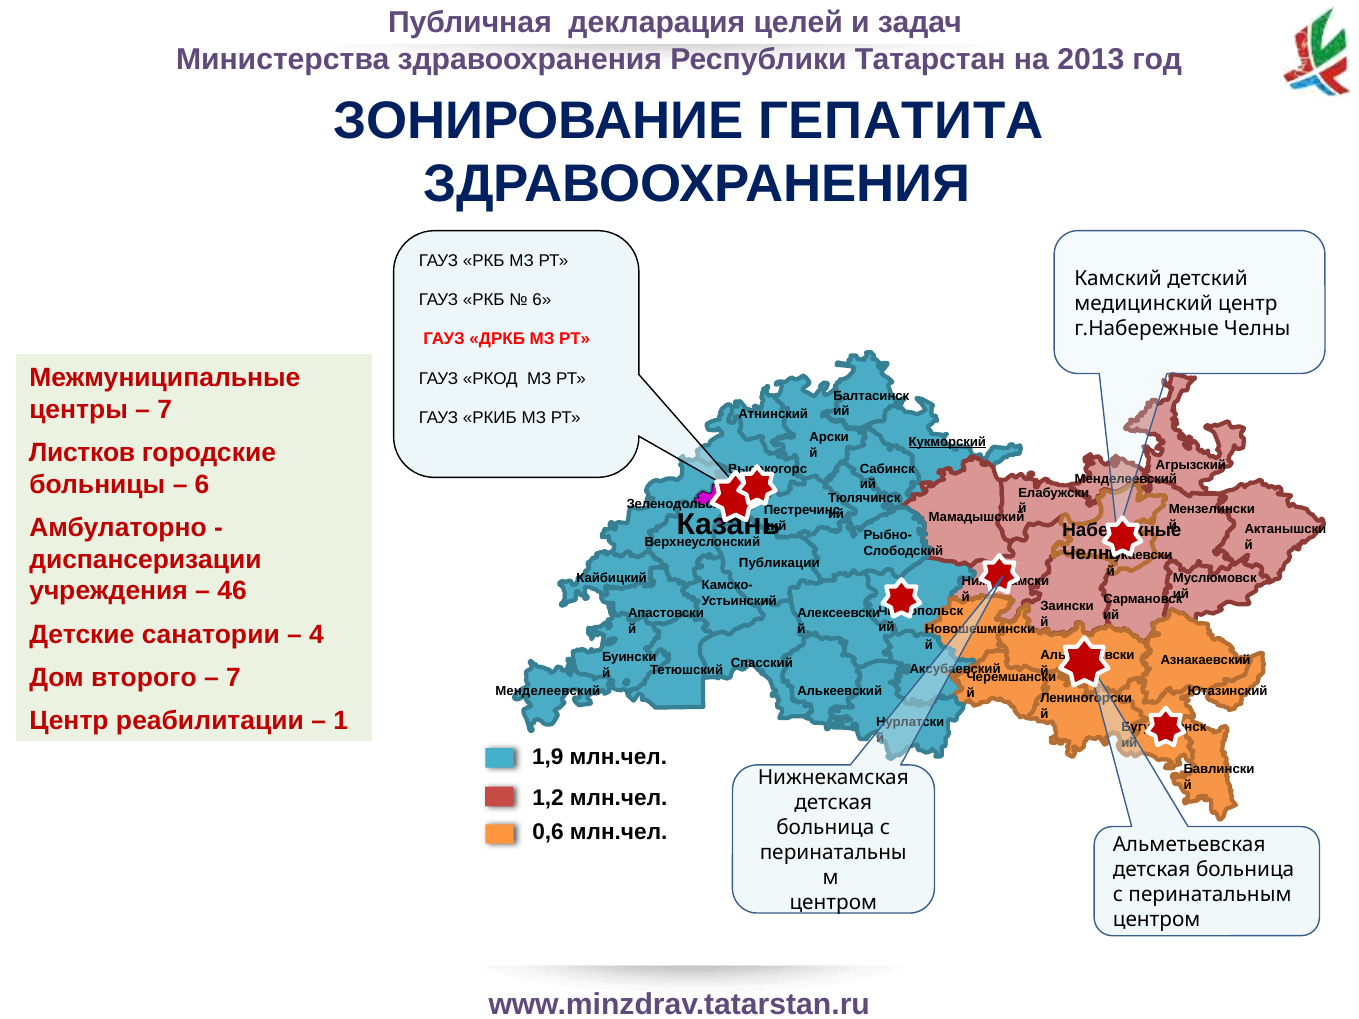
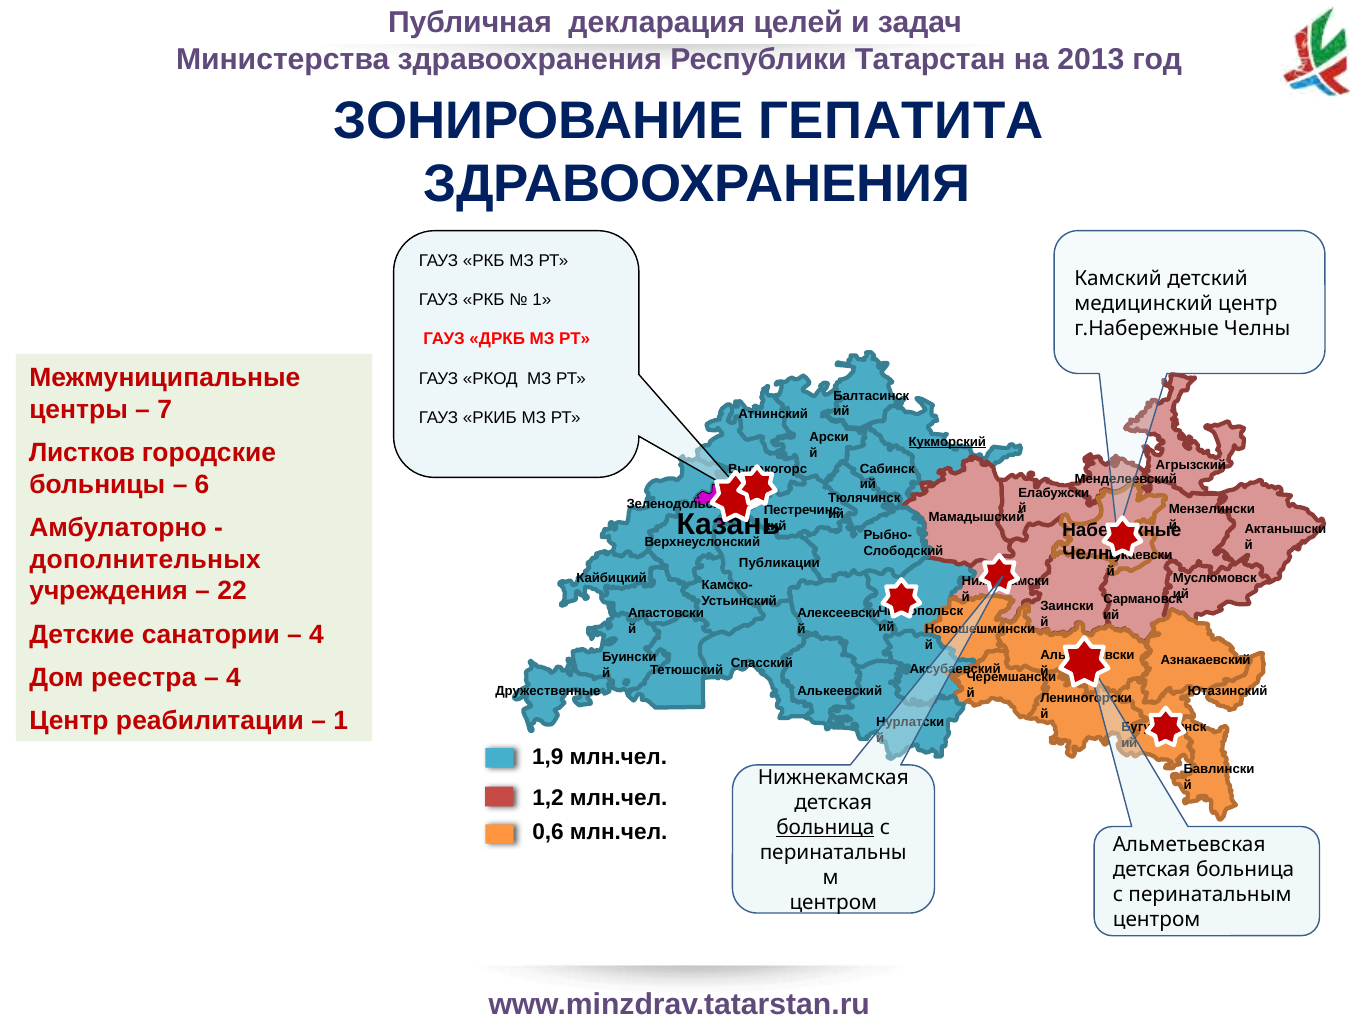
6 at (542, 300): 6 -> 1
диспансеризации: диспансеризации -> дополнительных
46: 46 -> 22
второго: второго -> реестра
7 at (234, 678): 7 -> 4
Менделеевский at (548, 692): Менделеевский -> Дружественные
больница at (825, 828) underline: none -> present
